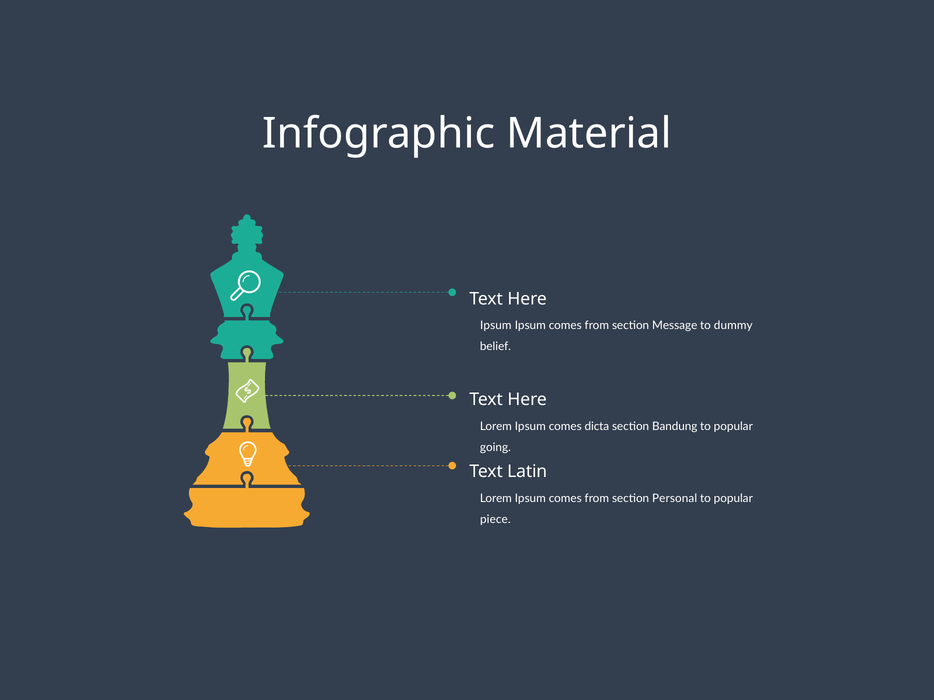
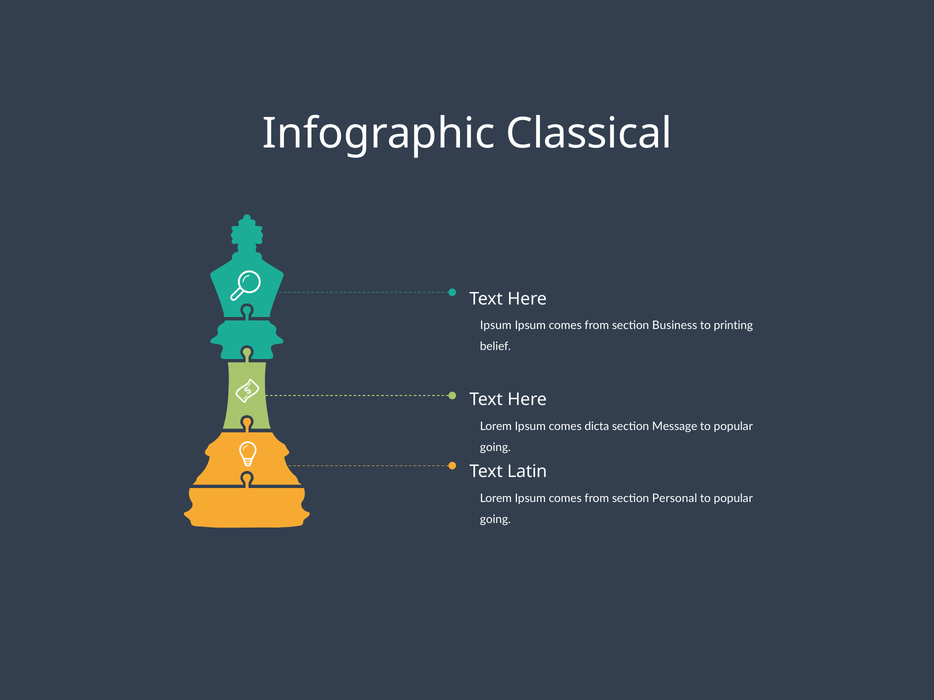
Material: Material -> Classical
Message: Message -> Business
dummy: dummy -> printing
Bandung: Bandung -> Message
piece at (495, 520): piece -> going
